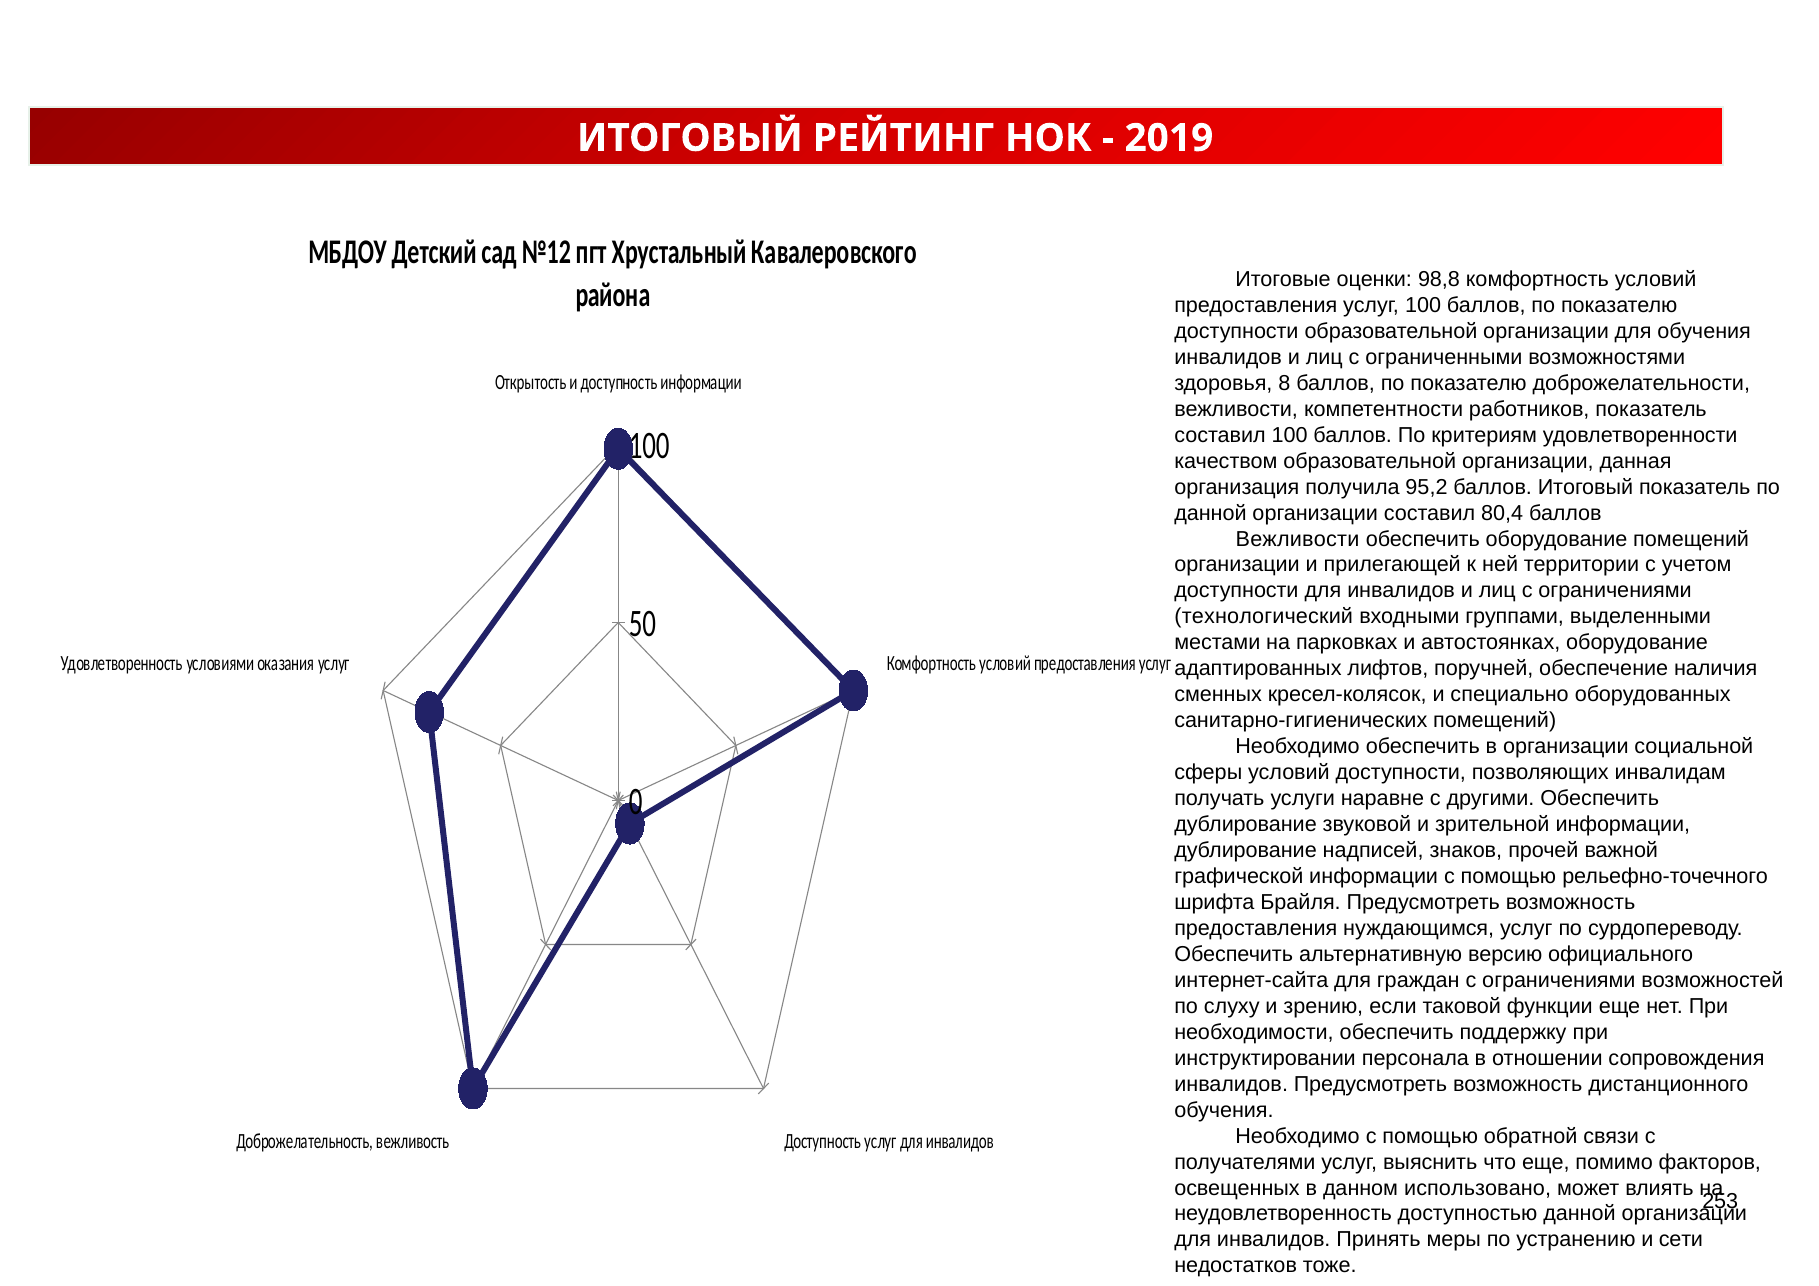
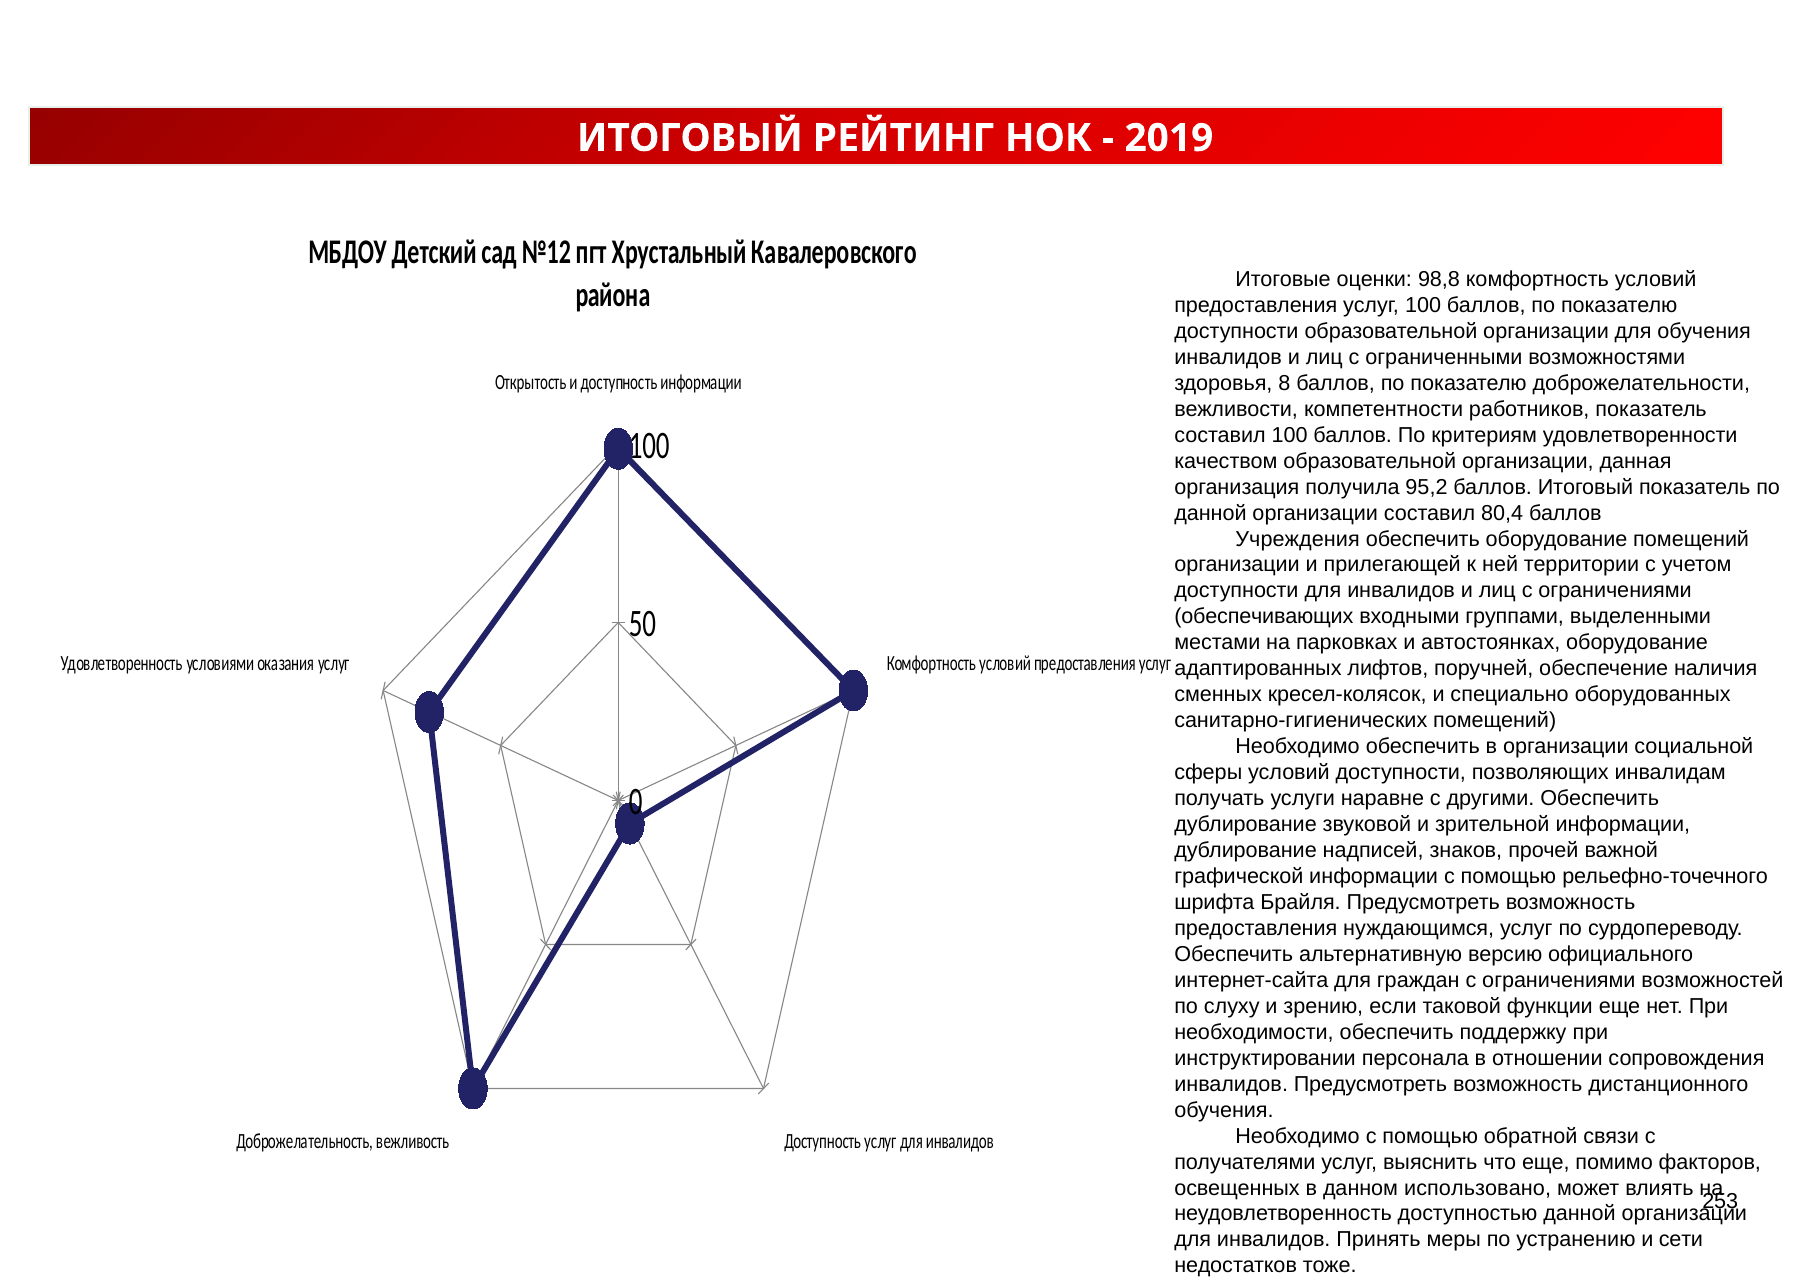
Вежливости at (1298, 539): Вежливости -> Учреждения
технологический: технологический -> обеспечивающих
